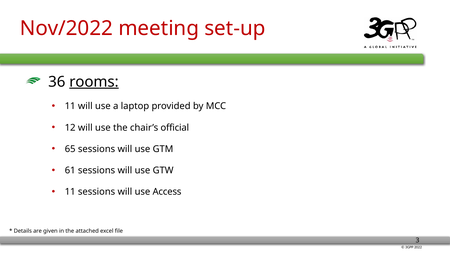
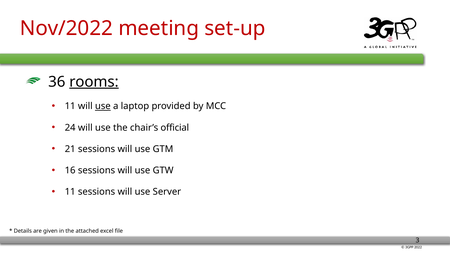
use at (103, 106) underline: none -> present
12: 12 -> 24
65: 65 -> 21
61: 61 -> 16
Access: Access -> Server
